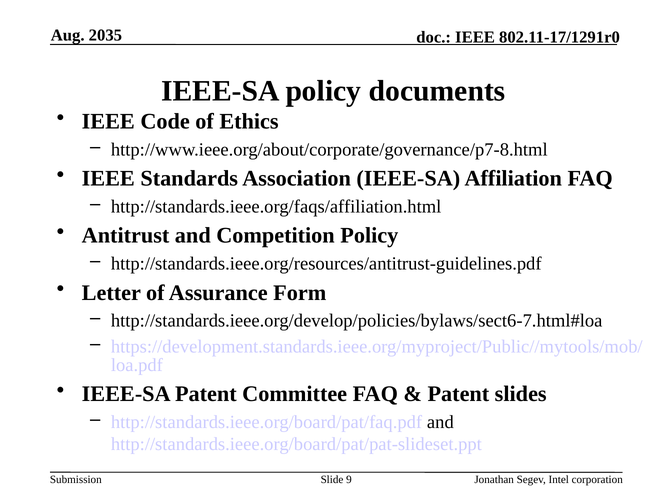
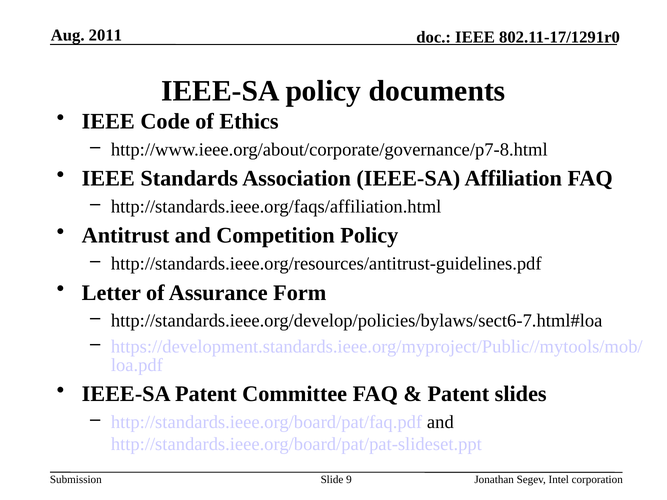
2035: 2035 -> 2011
